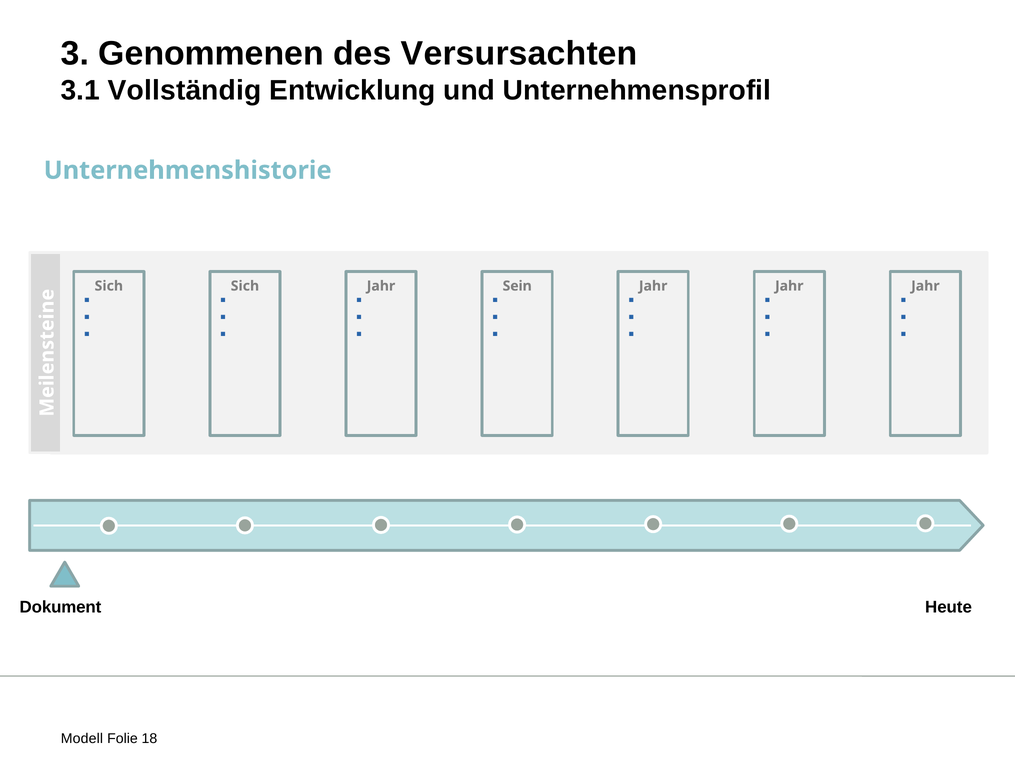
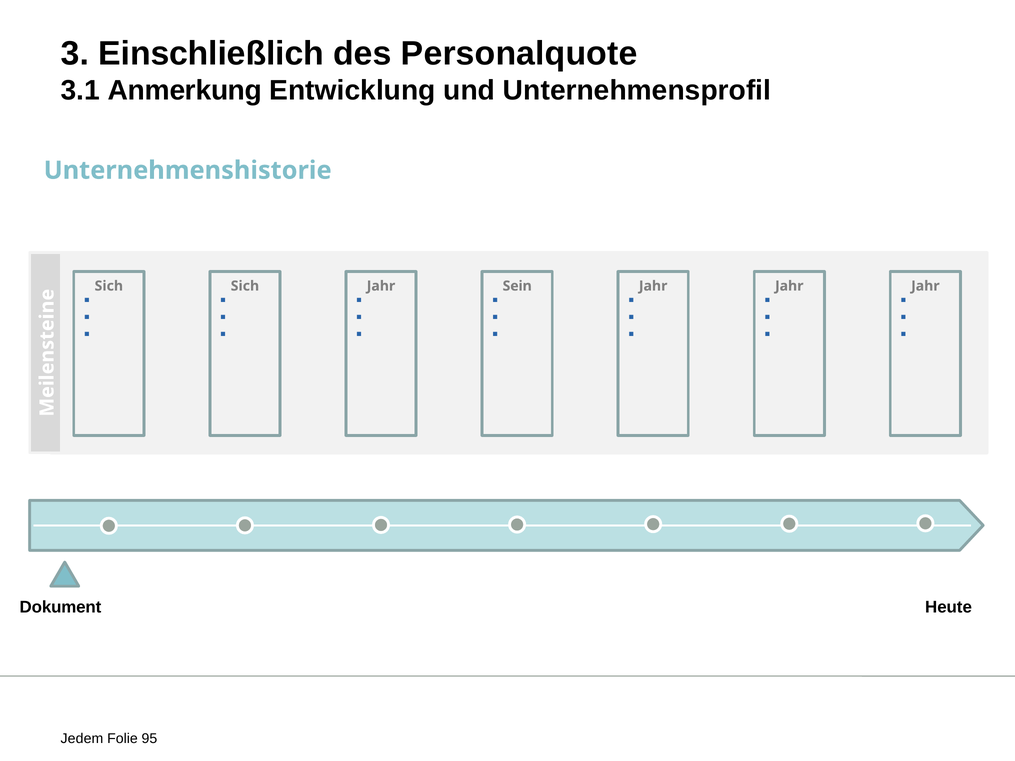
Genommenen: Genommenen -> Einschließlich
Versursachten: Versursachten -> Personalquote
Vollständig: Vollständig -> Anmerkung
Modell: Modell -> Jedem
18: 18 -> 95
